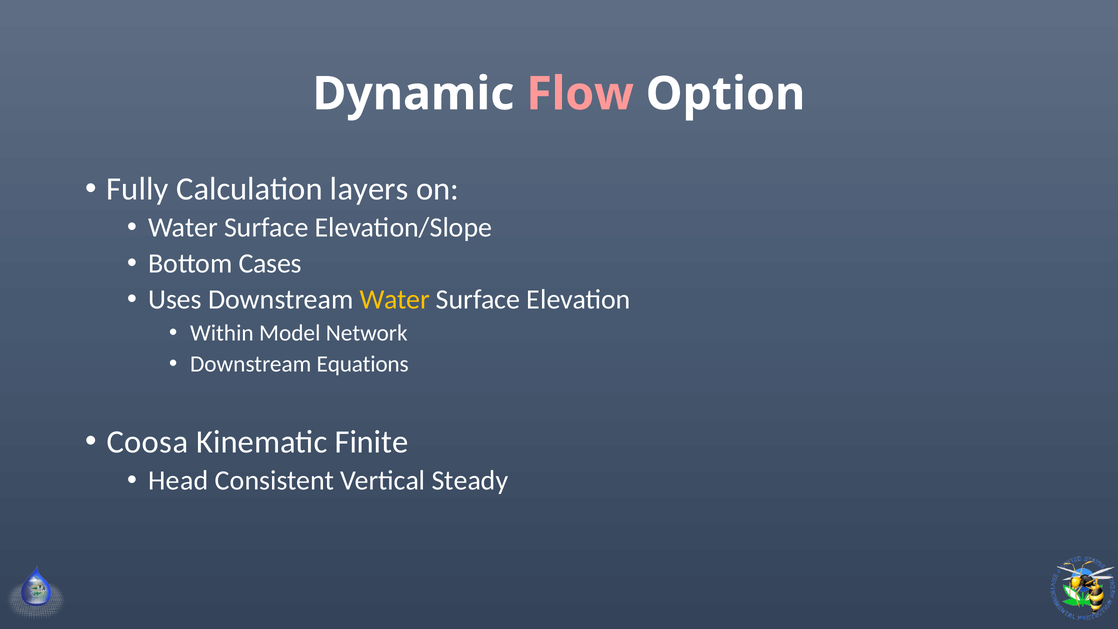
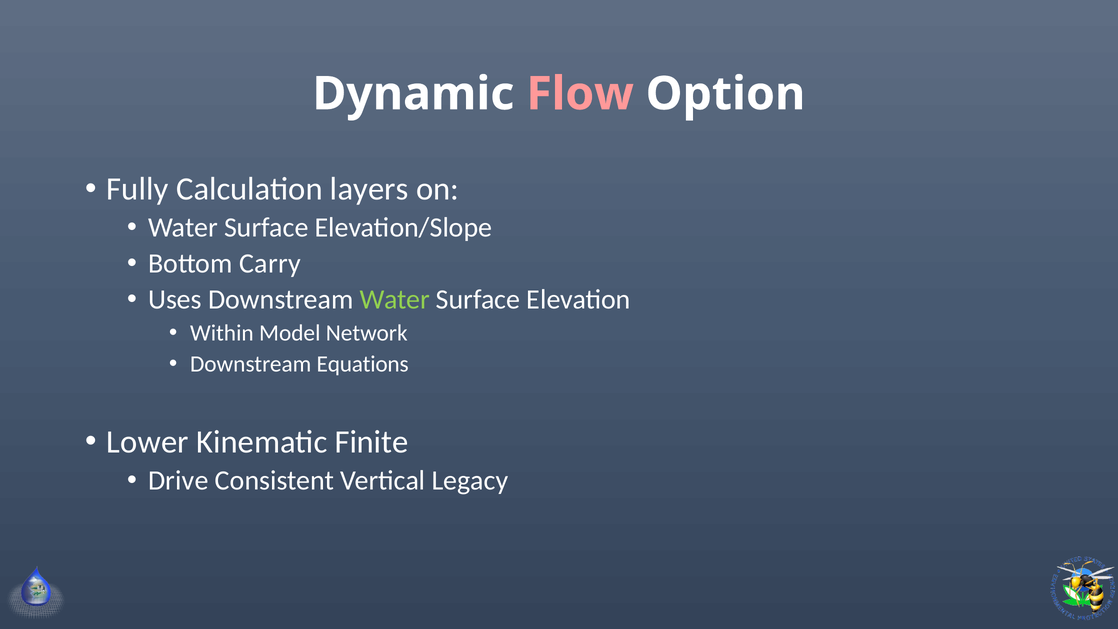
Cases: Cases -> Carry
Water at (395, 300) colour: yellow -> light green
Coosa: Coosa -> Lower
Head: Head -> Drive
Steady: Steady -> Legacy
